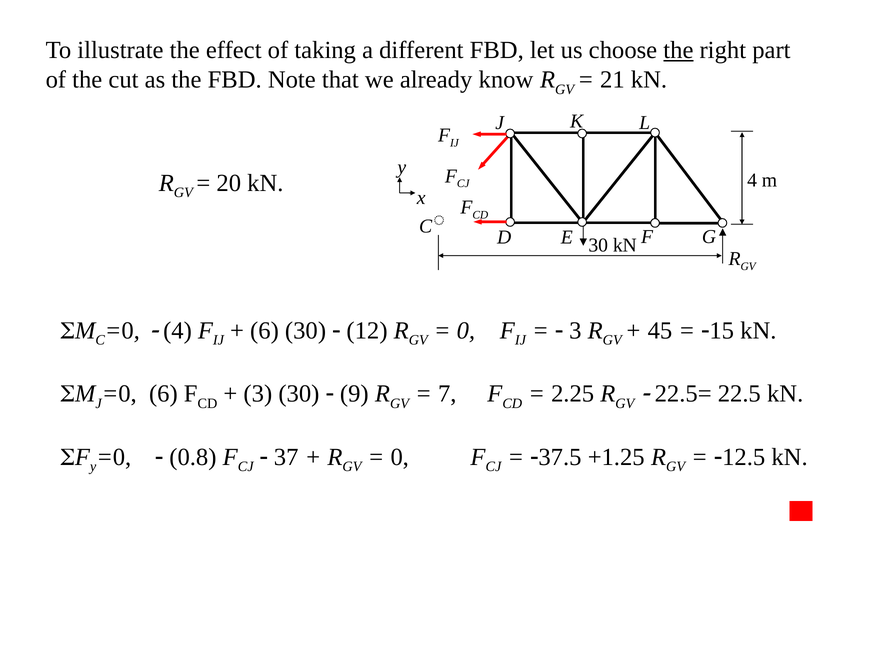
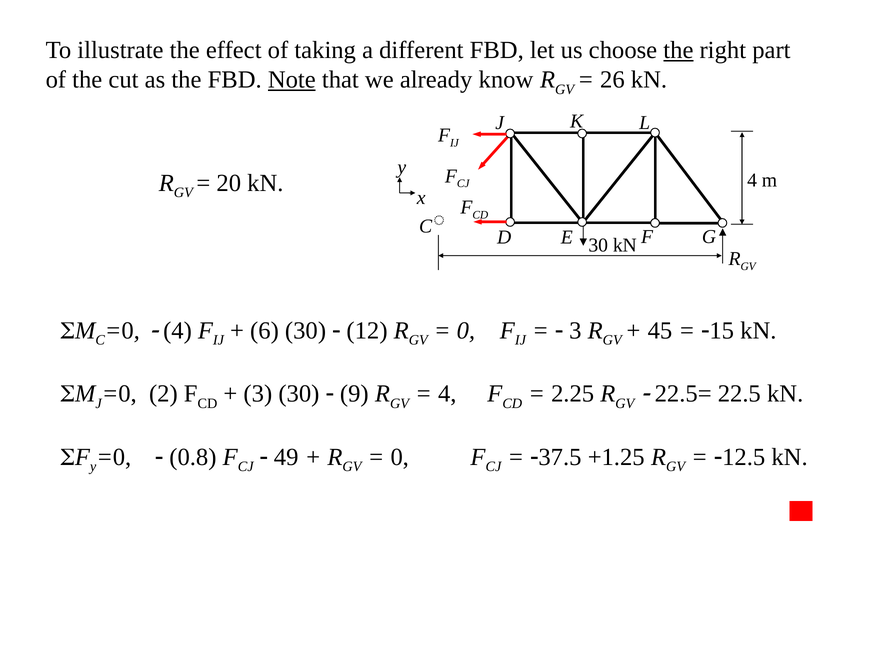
Note underline: none -> present
21: 21 -> 26
6 at (163, 394): 6 -> 2
7 at (447, 394): 7 -> 4
37: 37 -> 49
